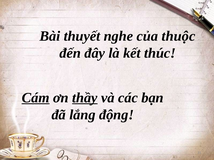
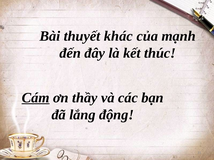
nghe: nghe -> khác
thuộc: thuộc -> mạnh
thầy underline: present -> none
